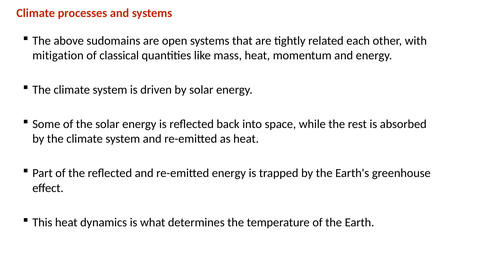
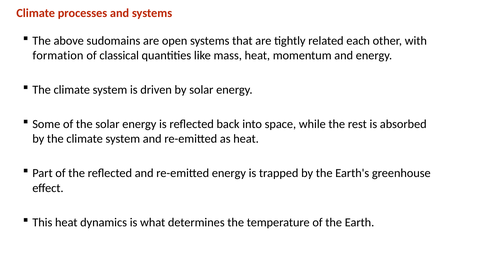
mitigation: mitigation -> formation
